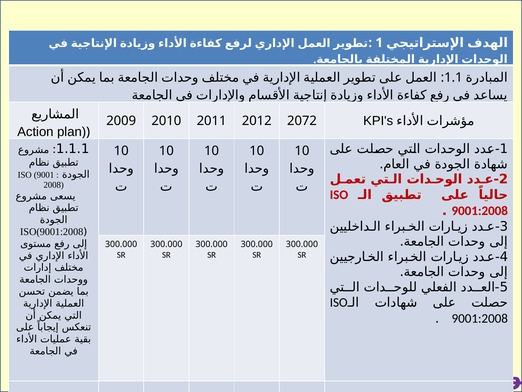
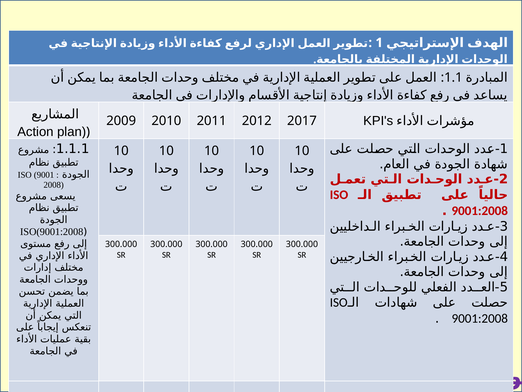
2072: 2072 -> 2017
